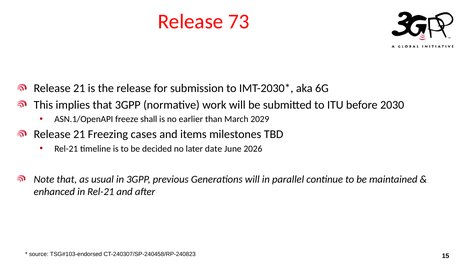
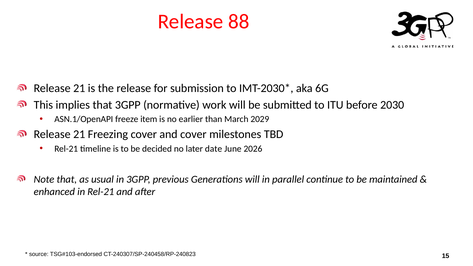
73: 73 -> 88
shall: shall -> item
Freezing cases: cases -> cover
and items: items -> cover
